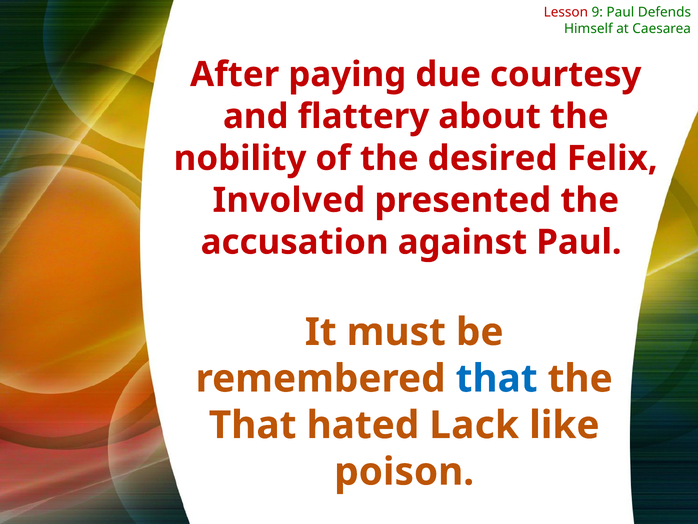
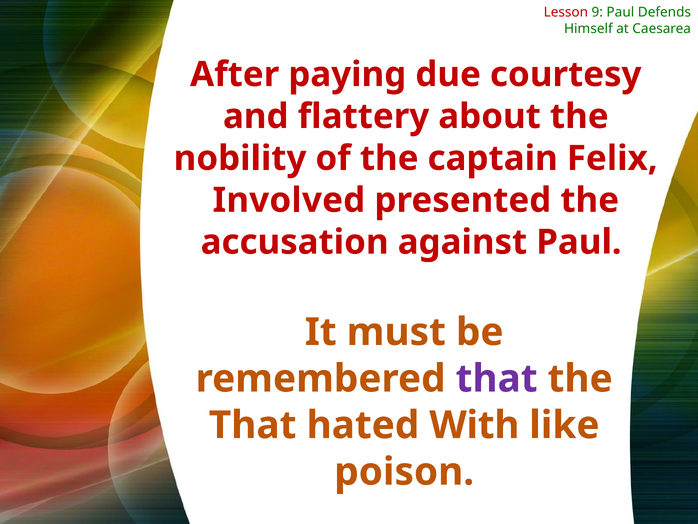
desired: desired -> captain
that at (497, 378) colour: blue -> purple
Lack: Lack -> With
